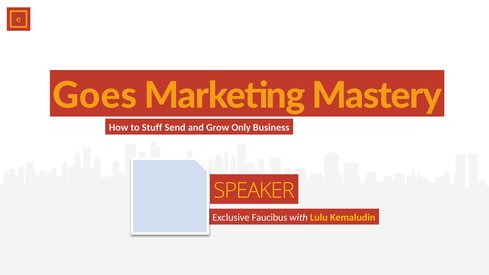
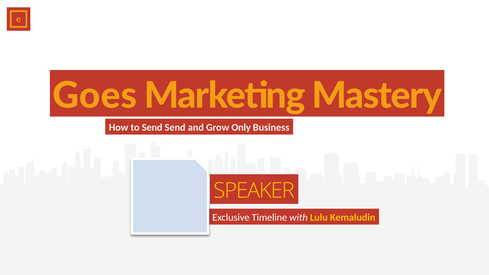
to Stuff: Stuff -> Send
Faucibus: Faucibus -> Timeline
